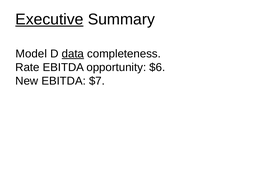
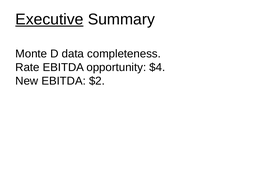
Model: Model -> Monte
data underline: present -> none
$6: $6 -> $4
$7: $7 -> $2
